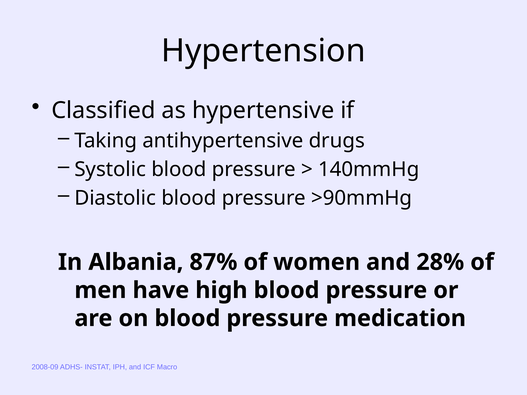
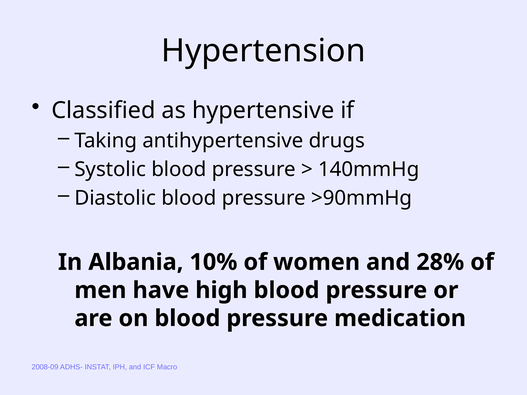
87%: 87% -> 10%
